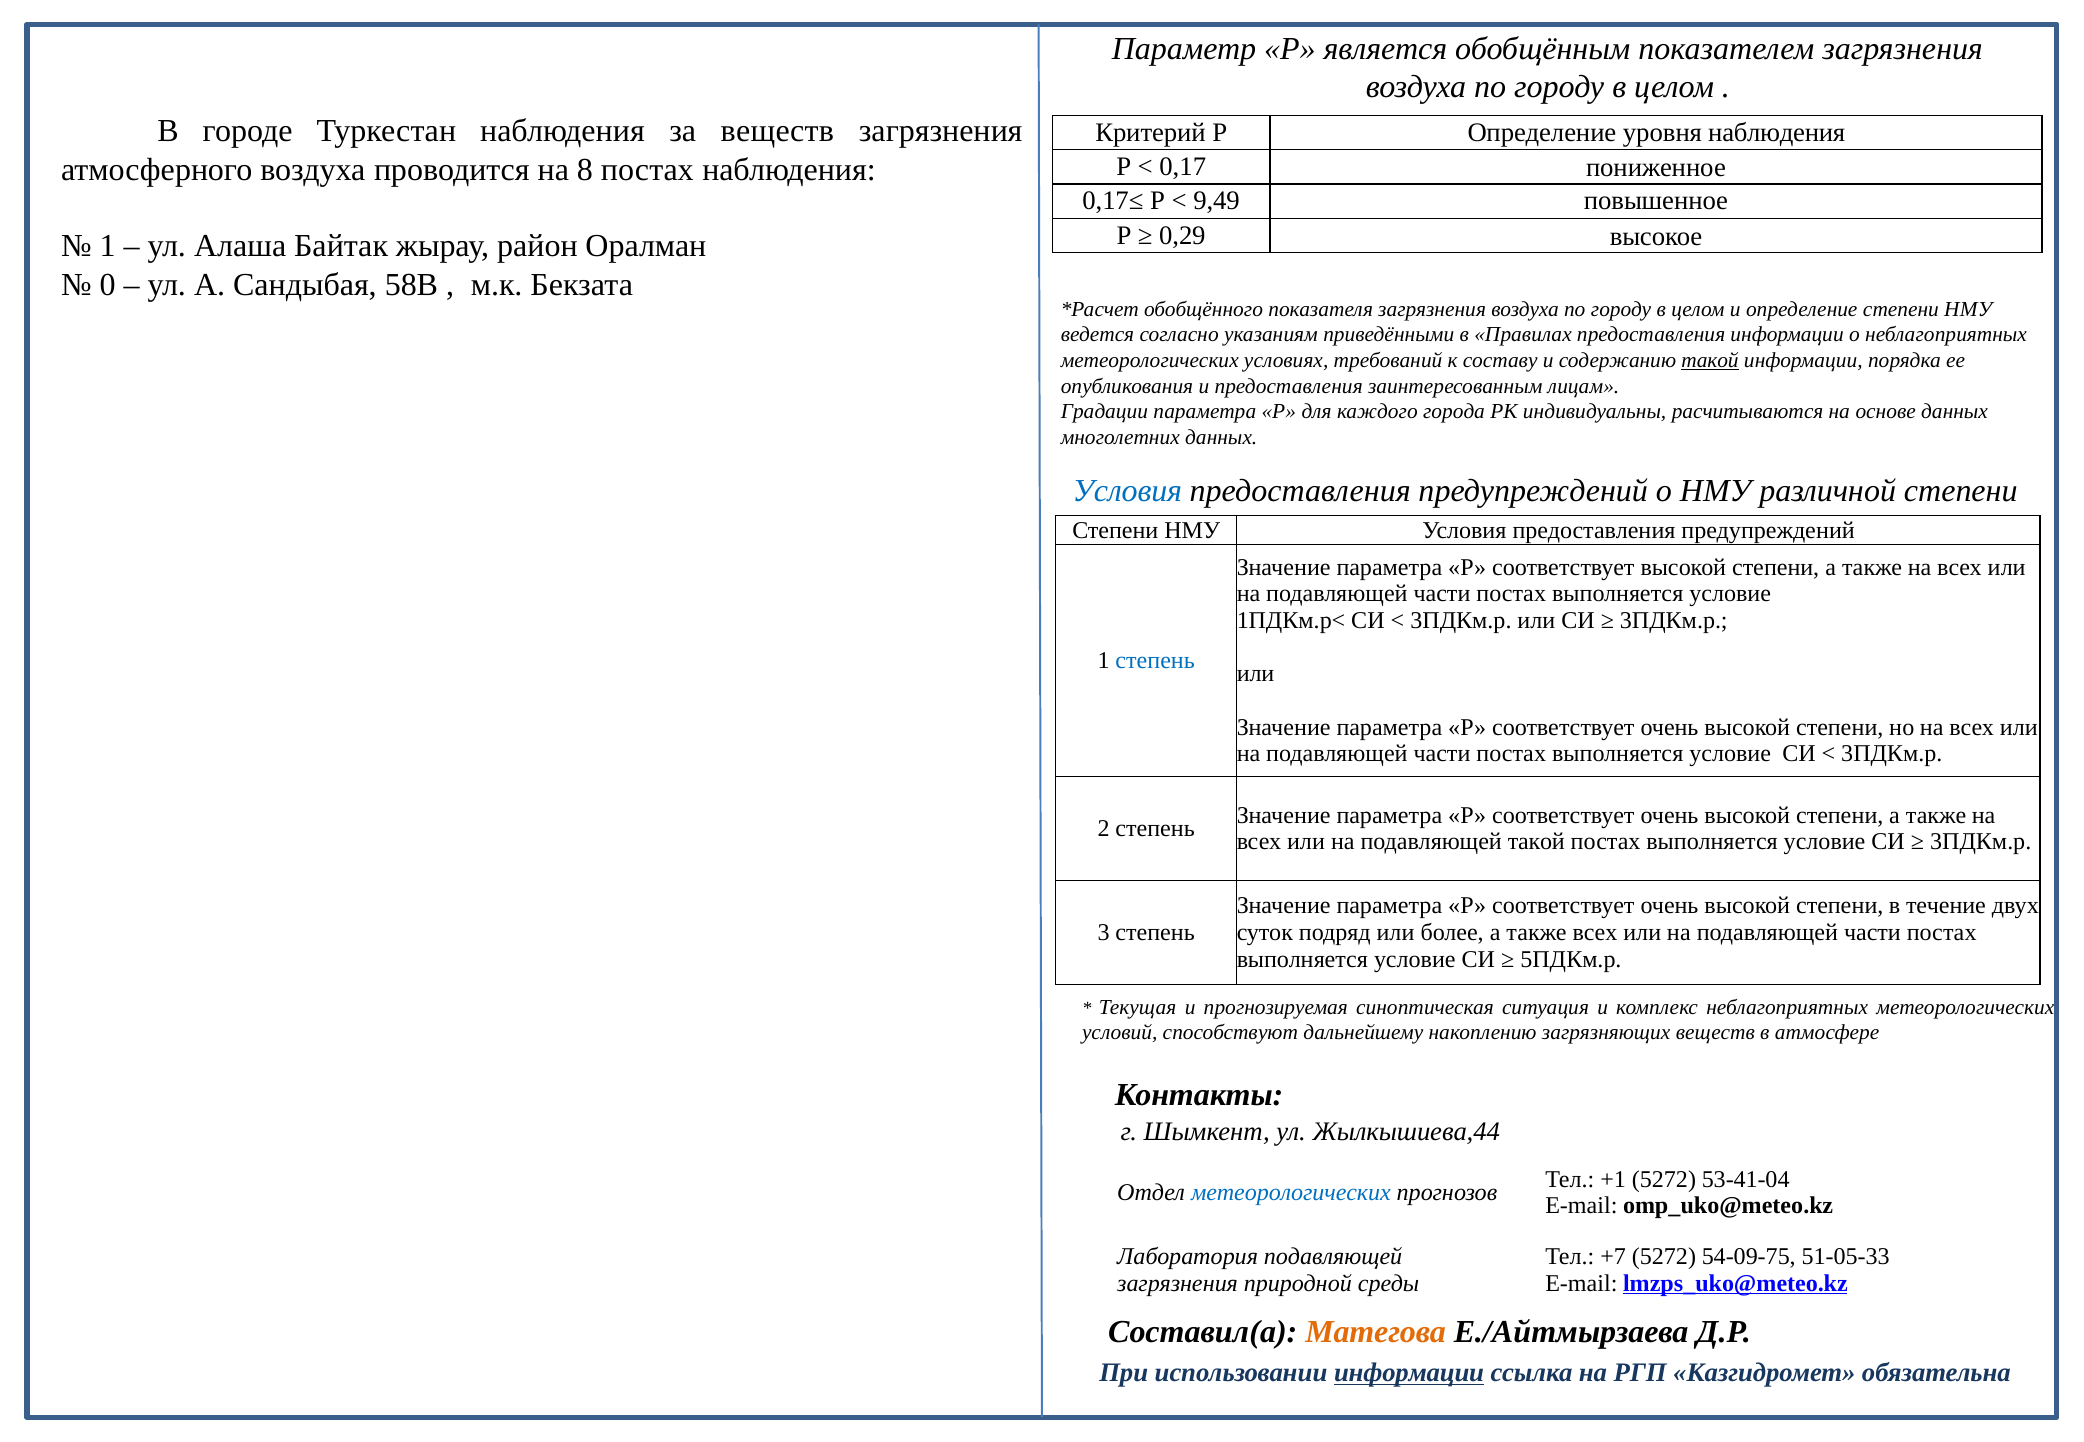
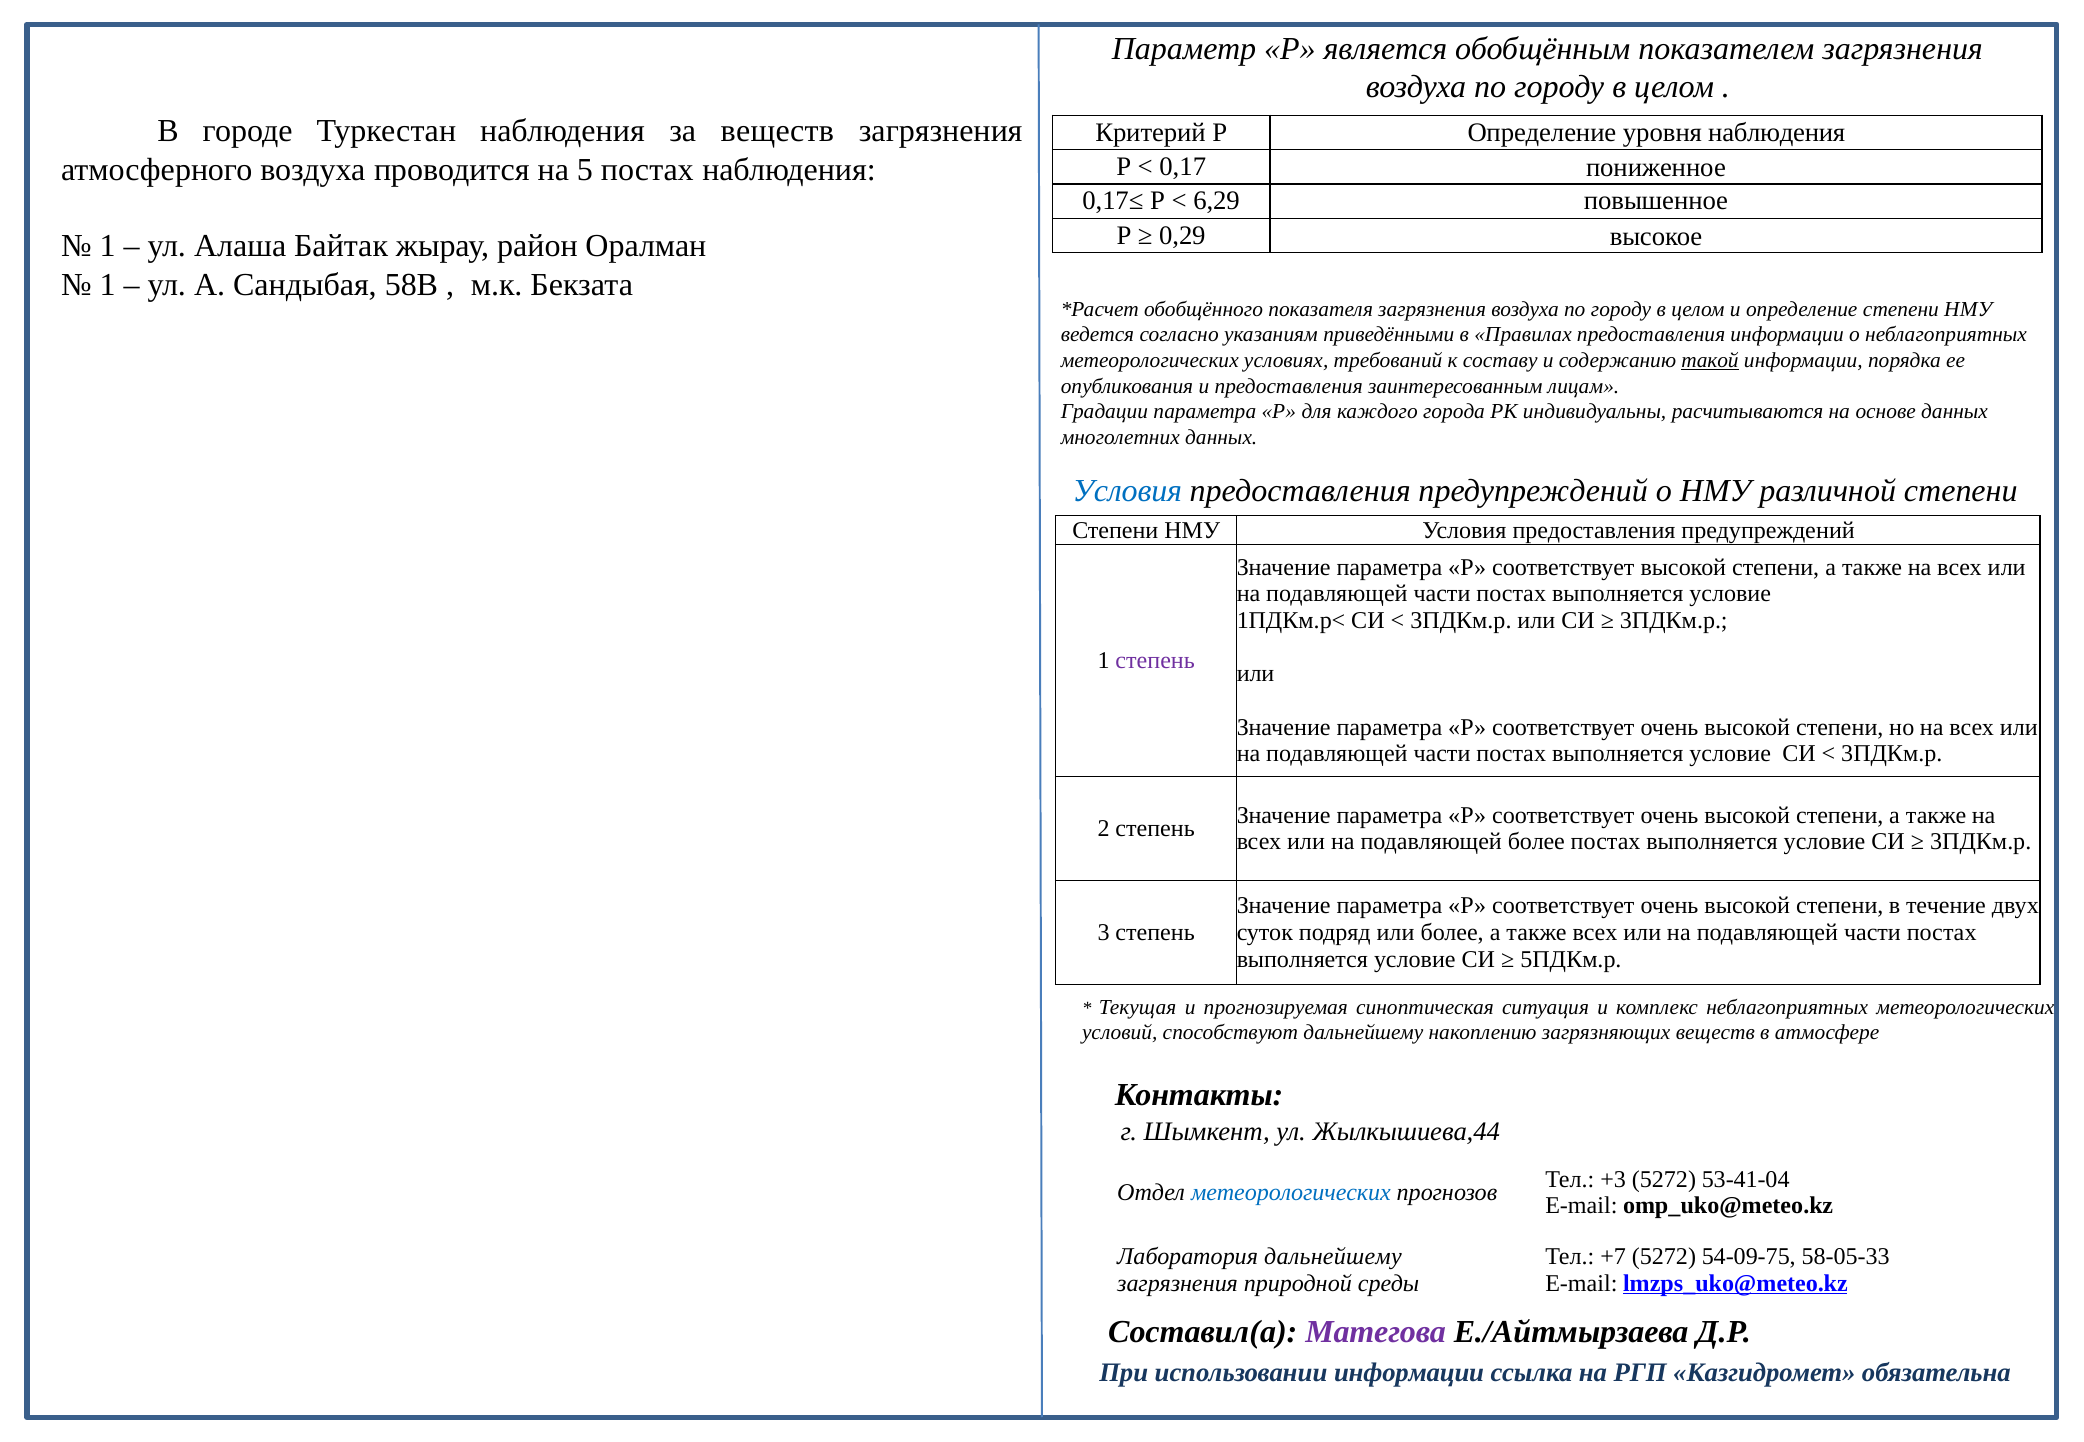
8: 8 -> 5
9,49: 9,49 -> 6,29
0 at (108, 285): 0 -> 1
степень at (1155, 661) colour: blue -> purple
подавляющей такой: такой -> более
+1: +1 -> +3
Лаборатория подавляющей: подавляющей -> дальнейшему
51-05-33: 51-05-33 -> 58-05-33
Матегова colour: orange -> purple
информации at (1409, 1374) underline: present -> none
